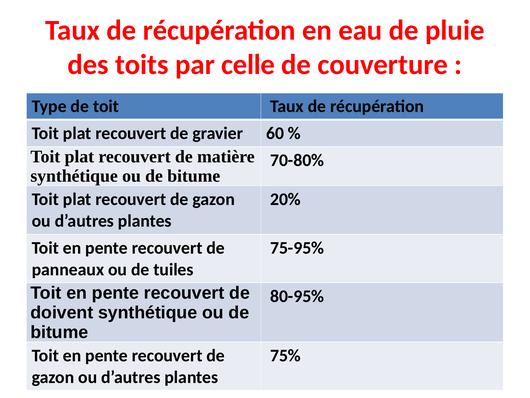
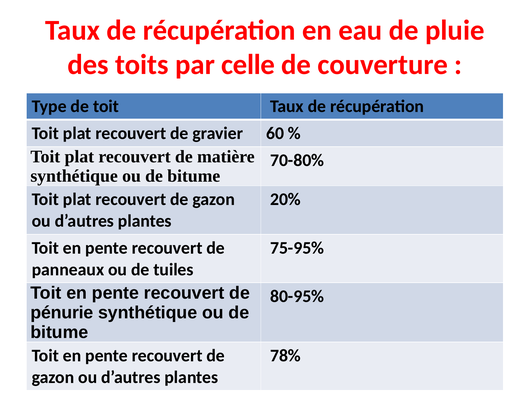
doivent: doivent -> pénurie
75%: 75% -> 78%
